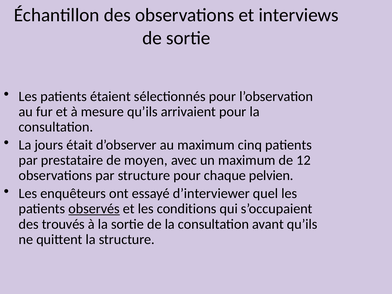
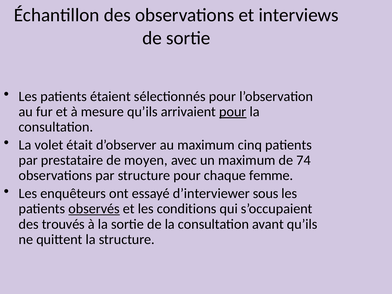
pour at (233, 112) underline: none -> present
jours: jours -> volet
12: 12 -> 74
pelvien: pelvien -> femme
quel: quel -> sous
